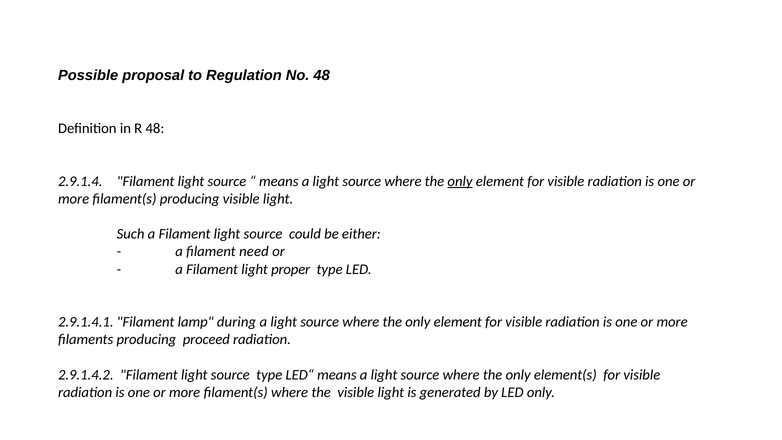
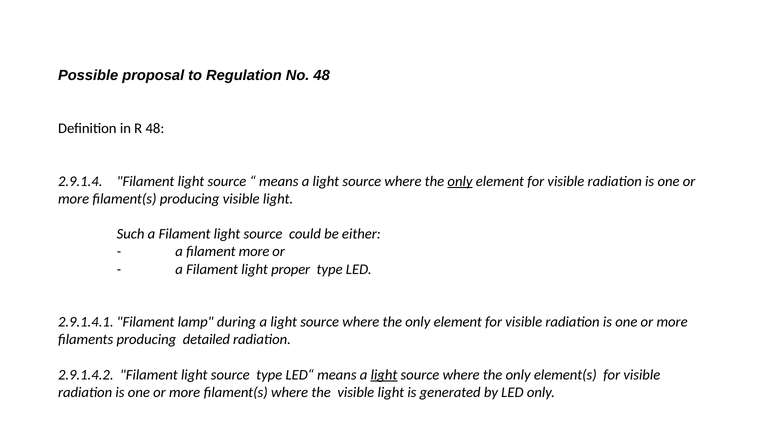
filament need: need -> more
proceed: proceed -> detailed
light at (384, 375) underline: none -> present
